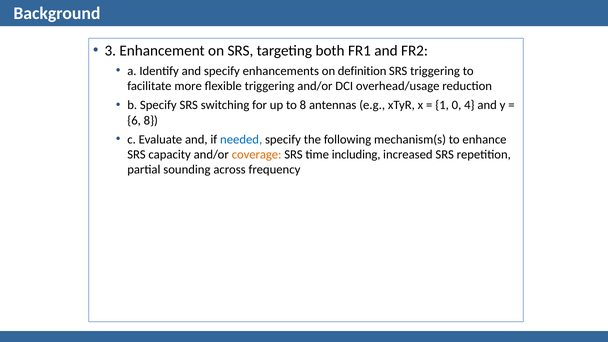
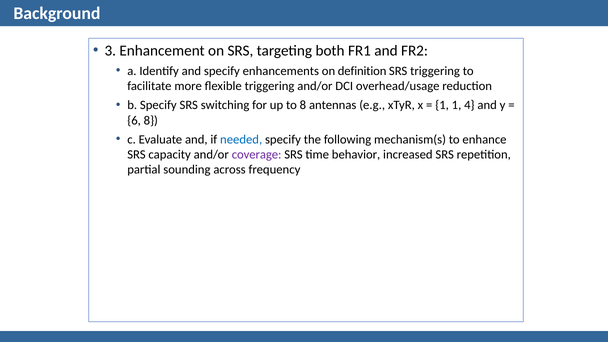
1 0: 0 -> 1
coverage colour: orange -> purple
including: including -> behavior
